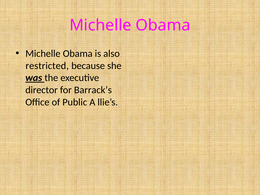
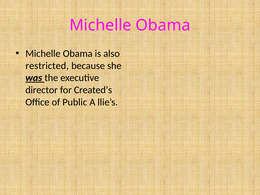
Barrack’s: Barrack’s -> Created’s
